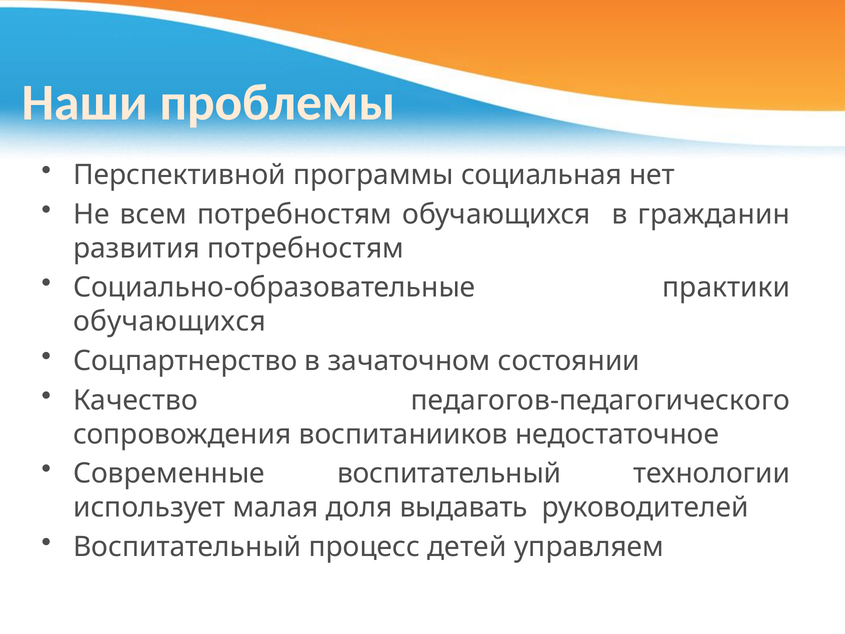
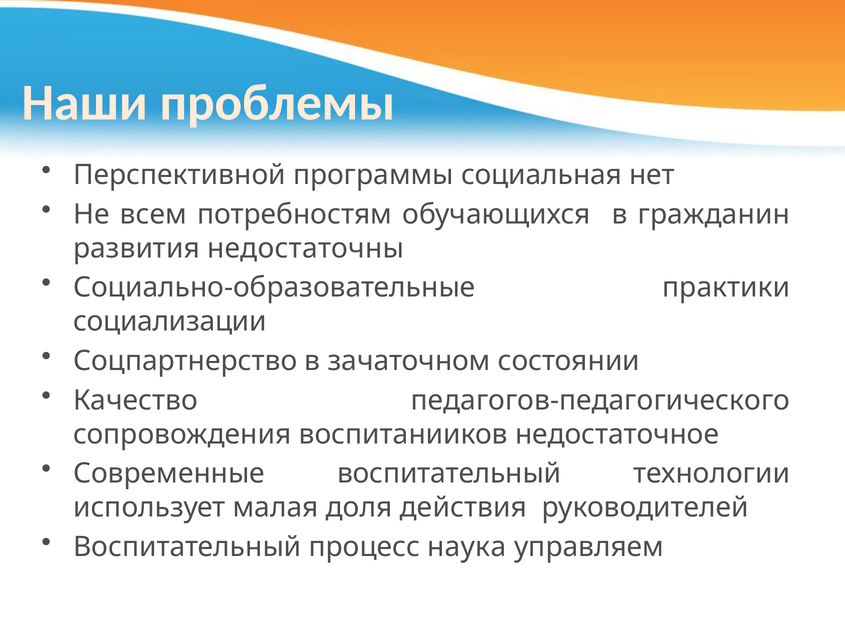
развития потребностям: потребностям -> недостаточны
обучающихся at (170, 321): обучающихся -> социализации
выдавать: выдавать -> действия
детей: детей -> наука
